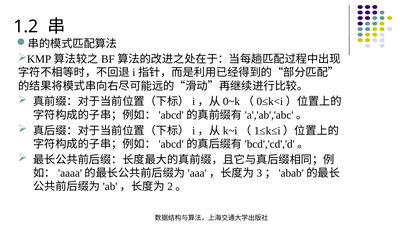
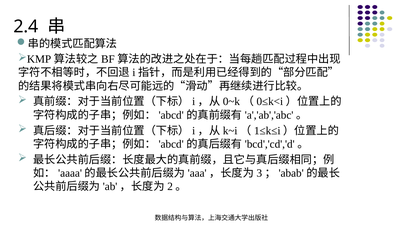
1.2: 1.2 -> 2.4
